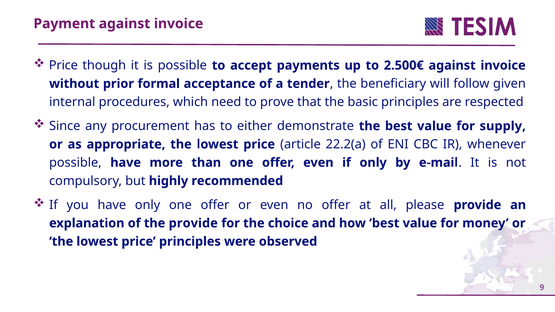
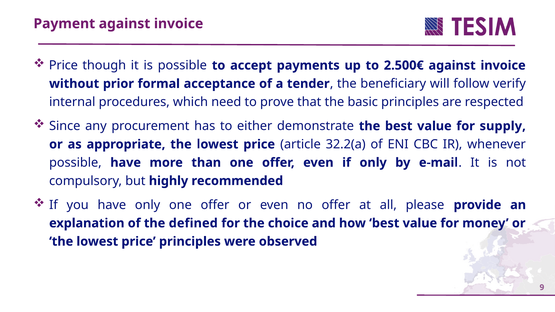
given: given -> verify
22.2(a: 22.2(a -> 32.2(a
the provide: provide -> defined
